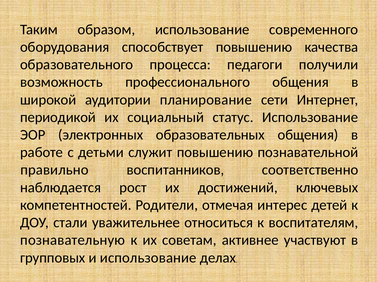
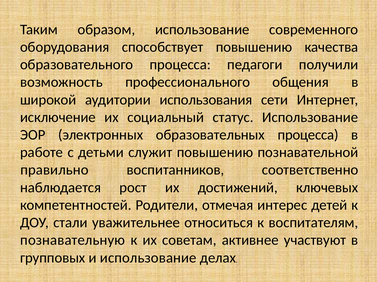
планирование: планирование -> использования
периодикой: периодикой -> исключение
образовательных общения: общения -> процесса
